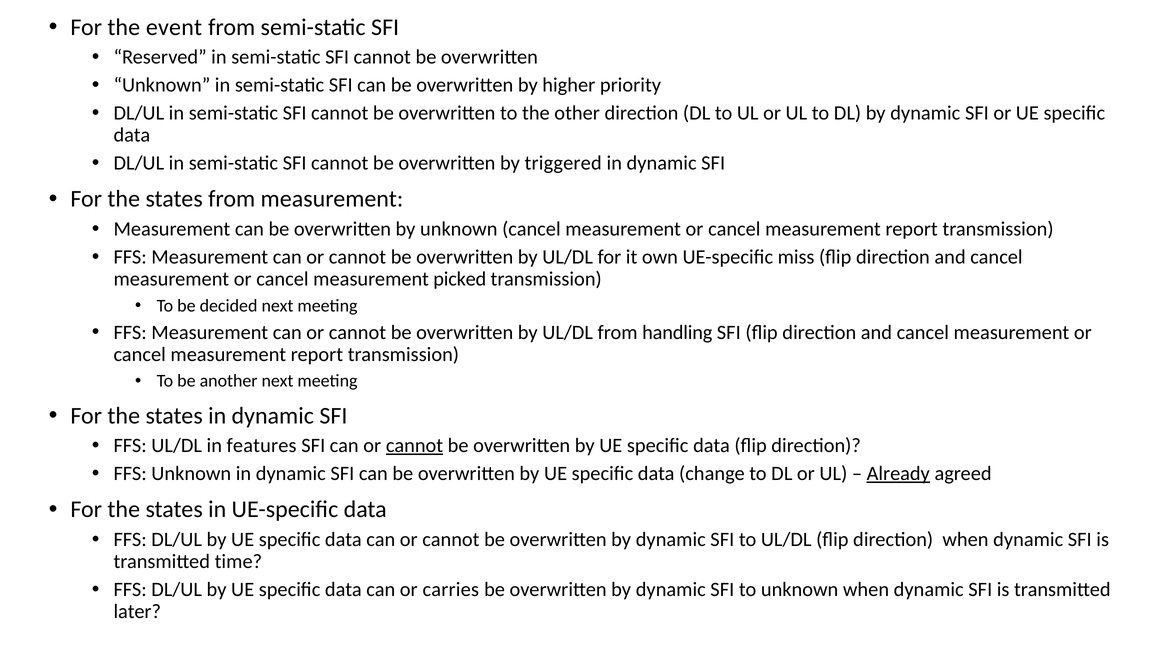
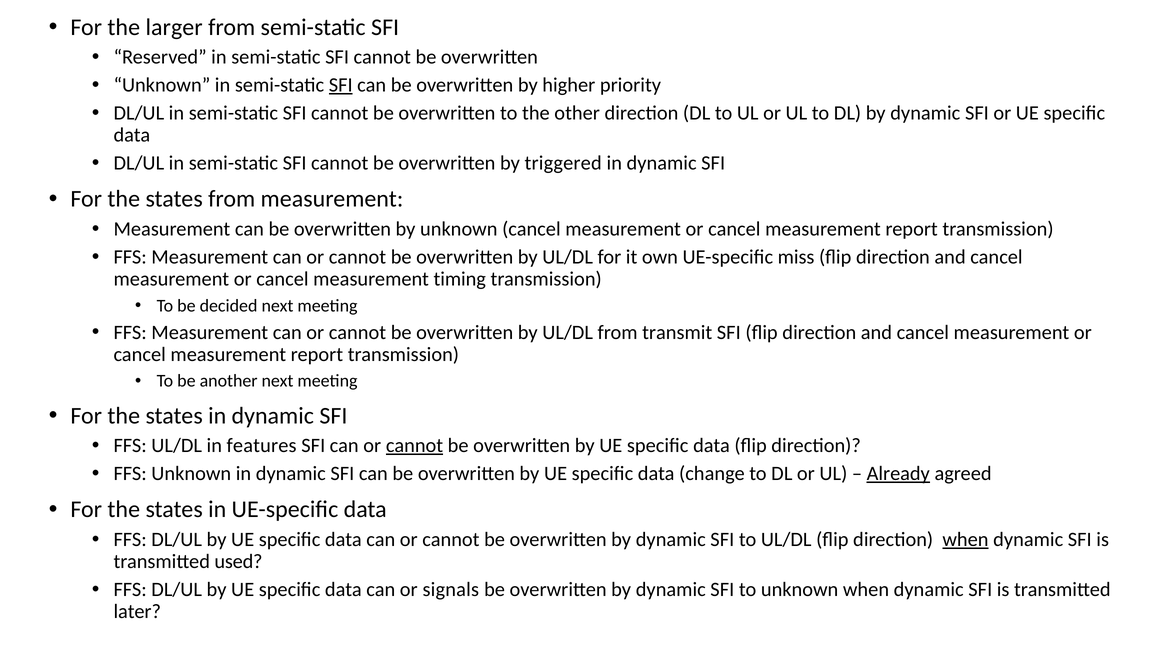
event: event -> larger
SFI at (341, 85) underline: none -> present
picked: picked -> timing
handling: handling -> transmit
when at (965, 539) underline: none -> present
time: time -> used
carries: carries -> signals
